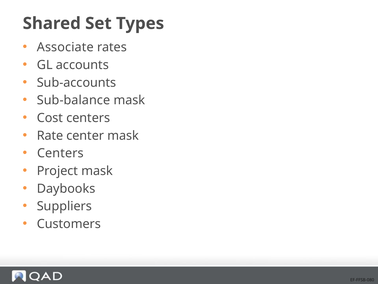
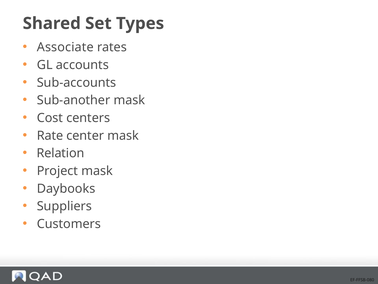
Sub-balance: Sub-balance -> Sub-another
Centers at (60, 153): Centers -> Relation
